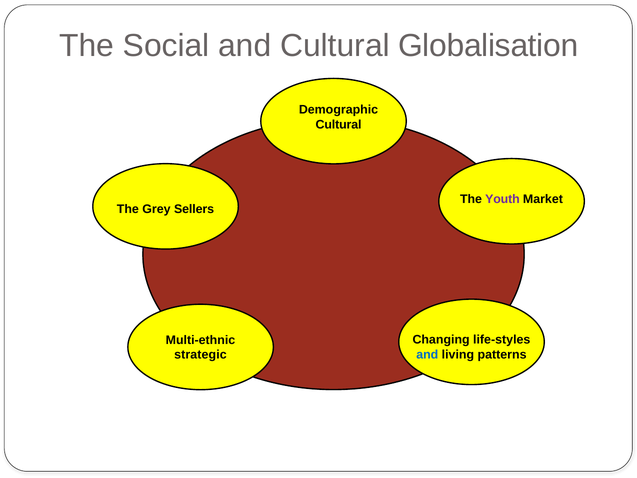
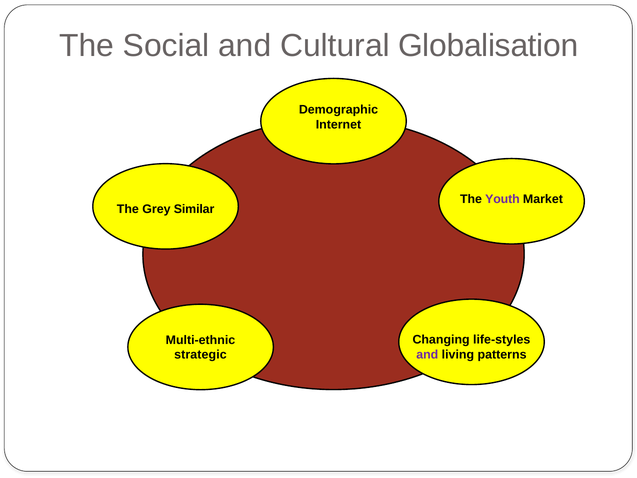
Cultural at (339, 125): Cultural -> Internet
Sellers: Sellers -> Similar
and at (427, 355) colour: blue -> purple
